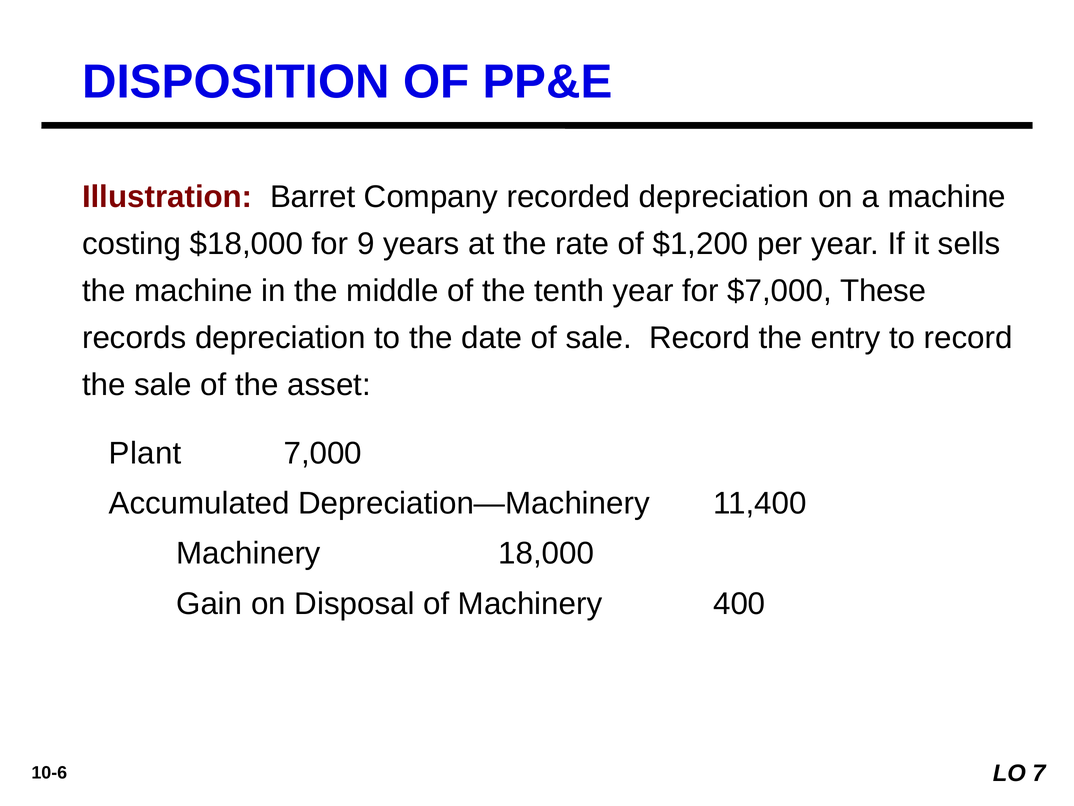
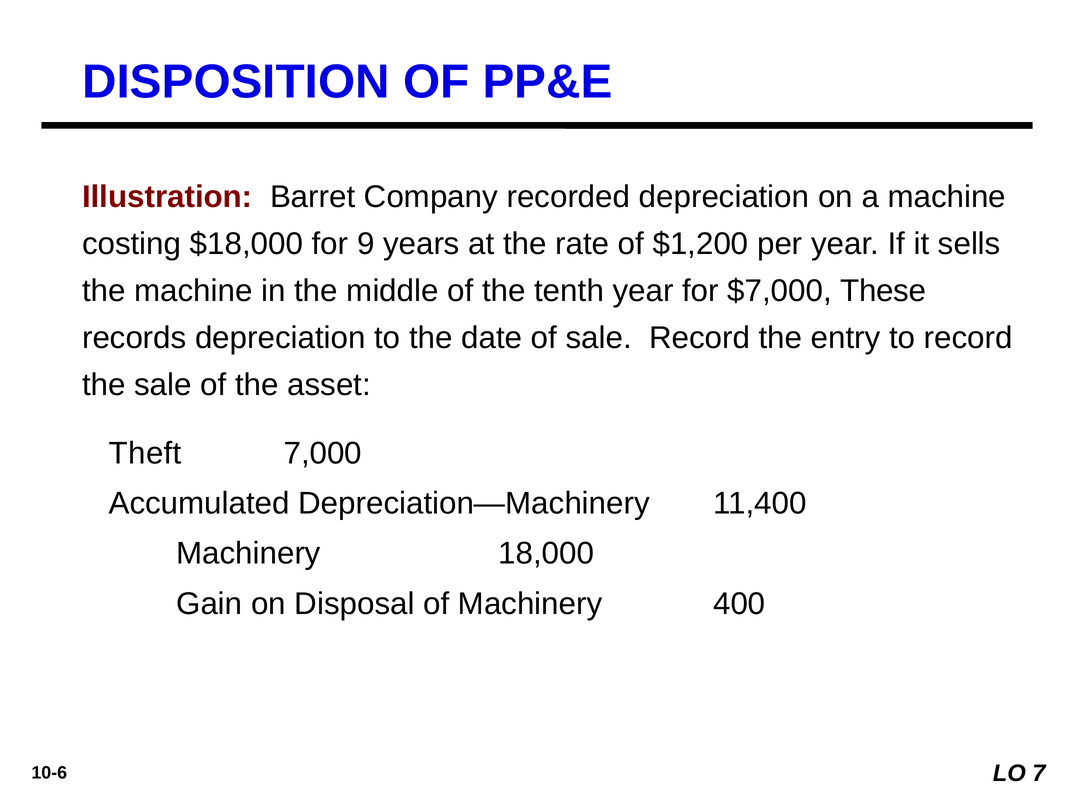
Plant: Plant -> Theft
